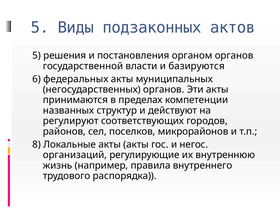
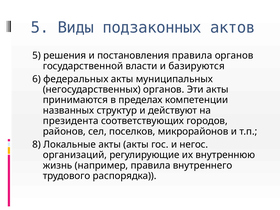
постановления органом: органом -> правила
регулируют: регулируют -> президента
